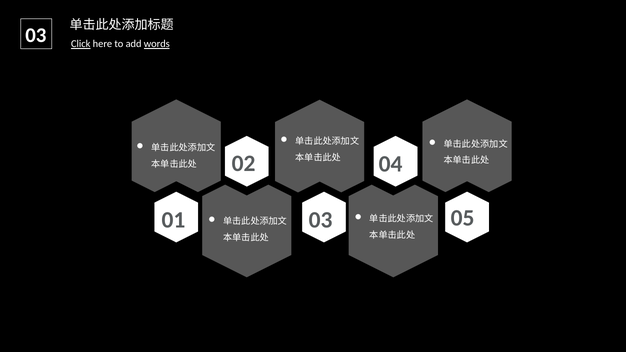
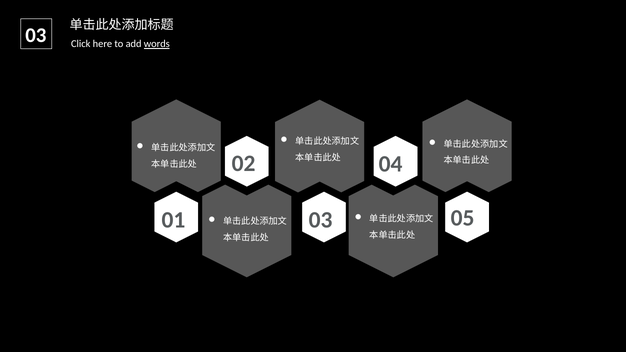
Click underline: present -> none
